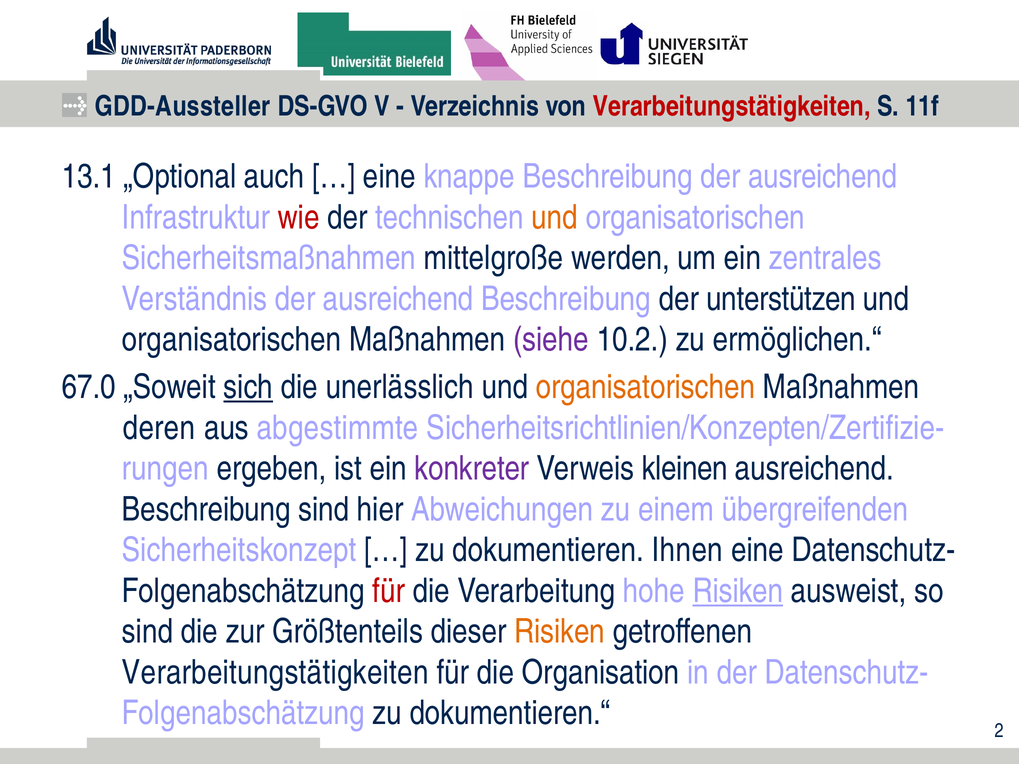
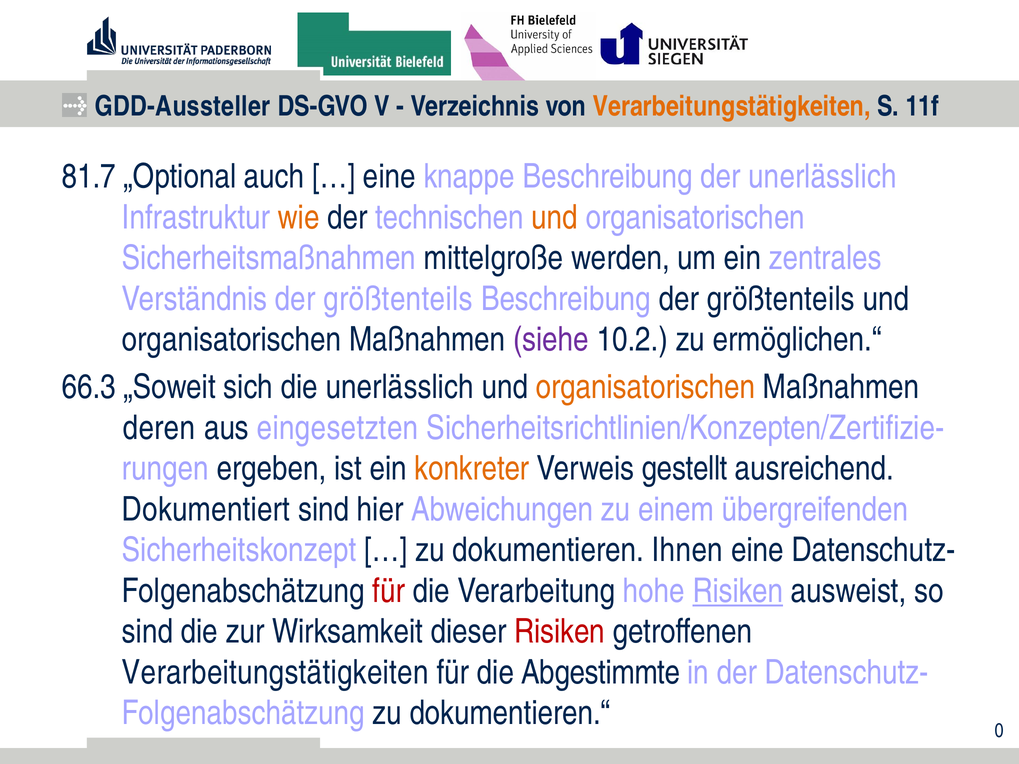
Verarbeitungstätigkeiten at (732, 107) colour: red -> orange
13.1: 13.1 -> 81.7
Beschreibung der ausreichend: ausreichend -> unerlässlich
wie colour: red -> orange
Verständnis der ausreichend: ausreichend -> größtenteils
Beschreibung der unterstützen: unterstützen -> größtenteils
67.0: 67.0 -> 66.3
sich underline: present -> none
abgestimmte: abgestimmte -> eingesetzten
konkreter colour: purple -> orange
kleinen: kleinen -> gestellt
Beschreibung at (206, 510): Beschreibung -> Dokumentiert
Größtenteils: Größtenteils -> Wirksamkeit
Risiken at (560, 632) colour: orange -> red
Organisation: Organisation -> Abgestimmte
2: 2 -> 0
